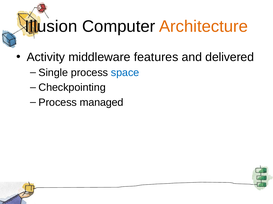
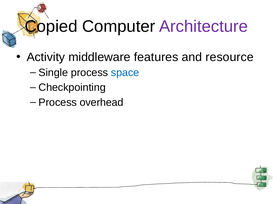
Illusion: Illusion -> Copied
Architecture colour: orange -> purple
delivered: delivered -> resource
managed: managed -> overhead
